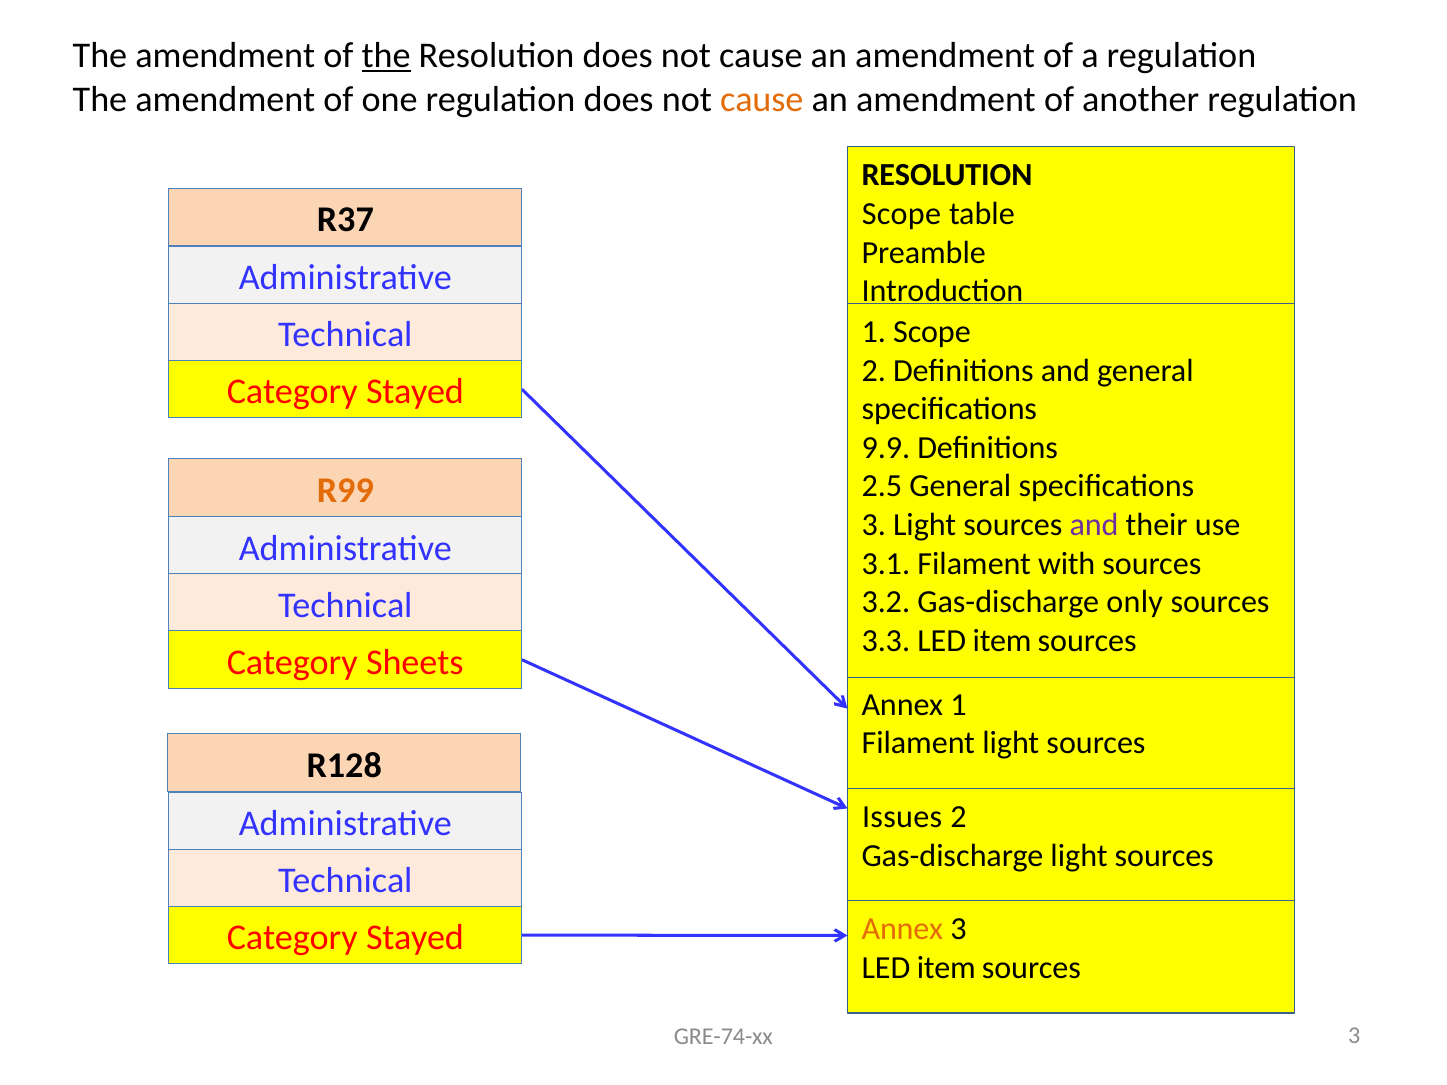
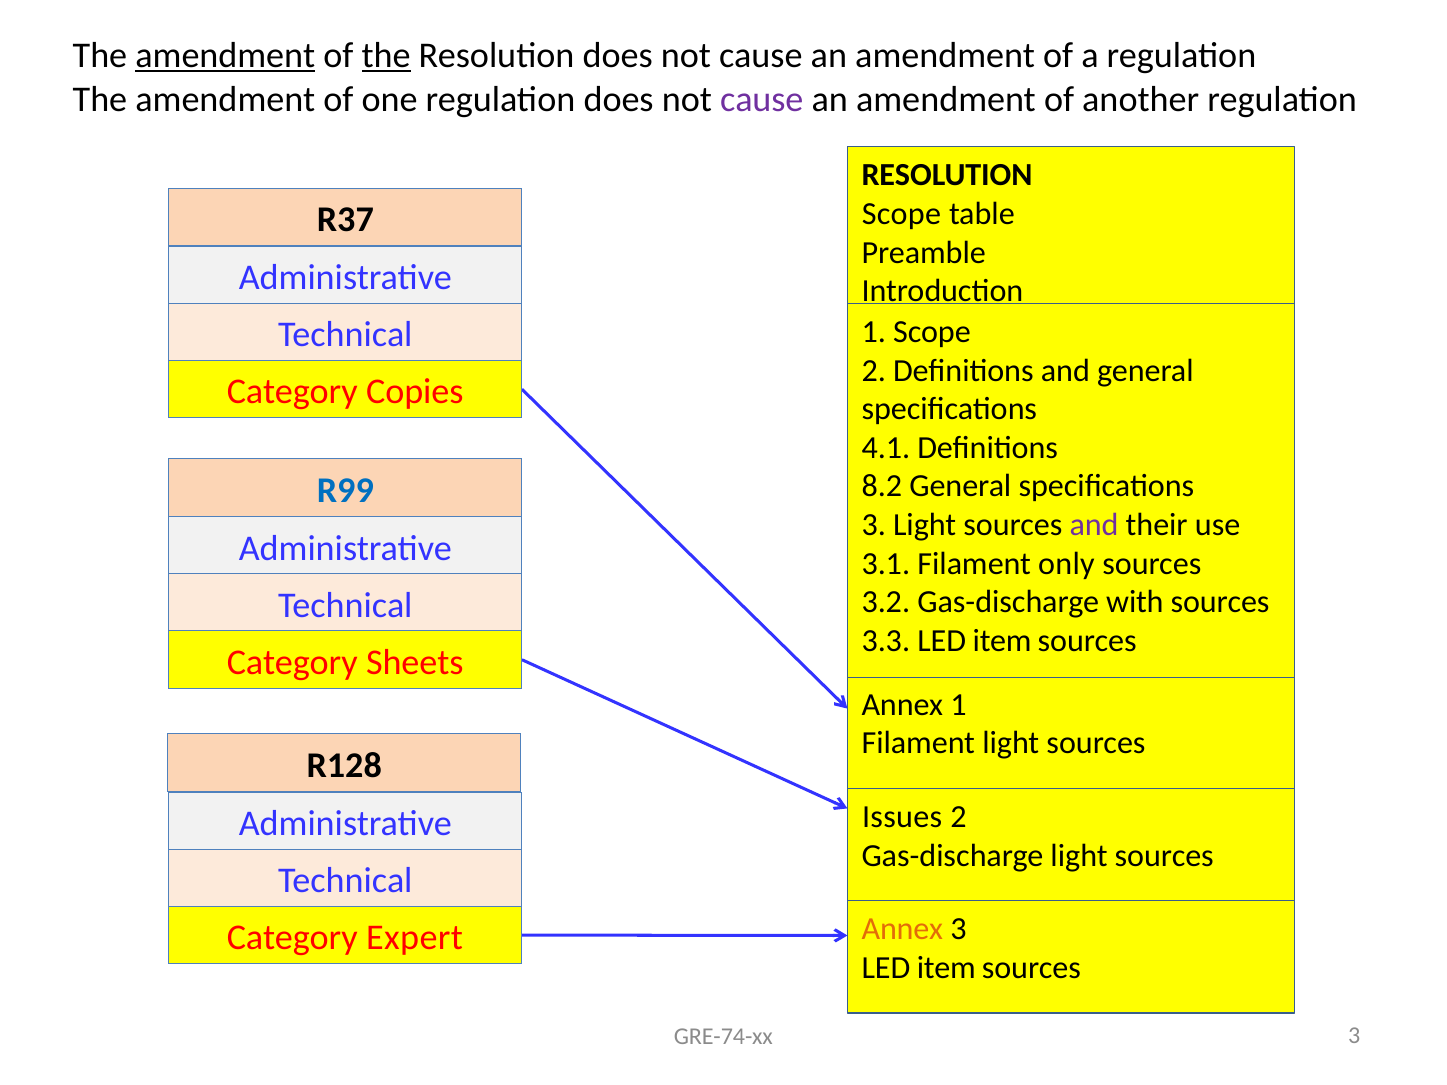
amendment at (225, 56) underline: none -> present
cause at (762, 99) colour: orange -> purple
Stayed at (415, 392): Stayed -> Copies
9.9: 9.9 -> 4.1
2.5: 2.5 -> 8.2
R99 colour: orange -> blue
with: with -> only
only: only -> with
Stayed at (415, 938): Stayed -> Expert
